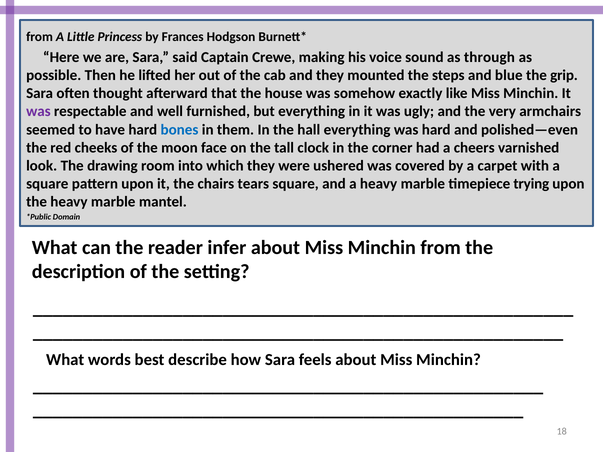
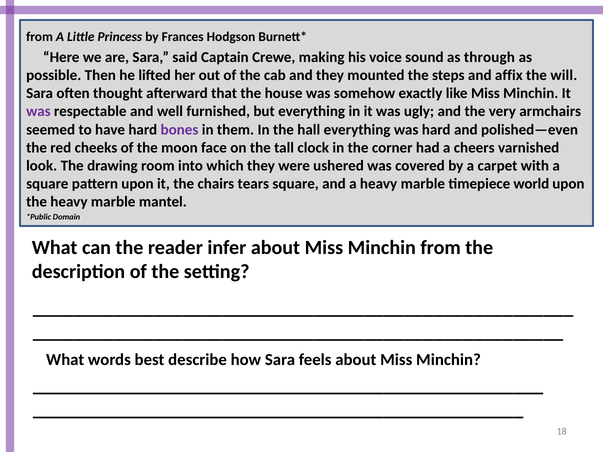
blue: blue -> affix
grip: grip -> will
bones colour: blue -> purple
trying: trying -> world
